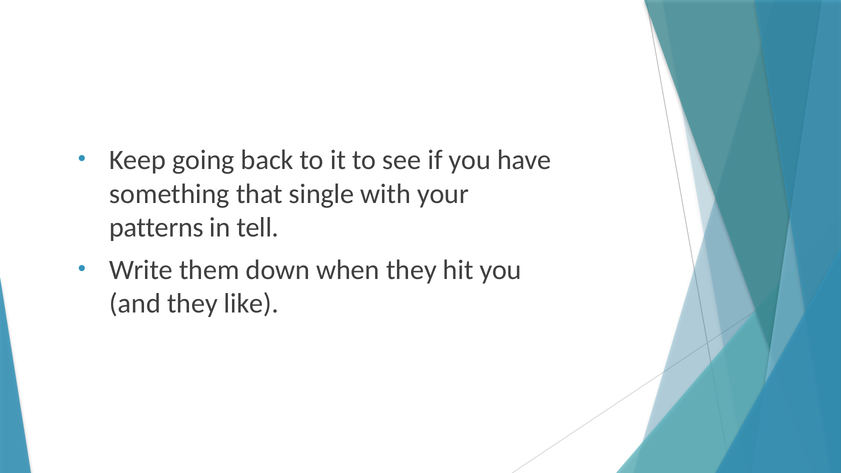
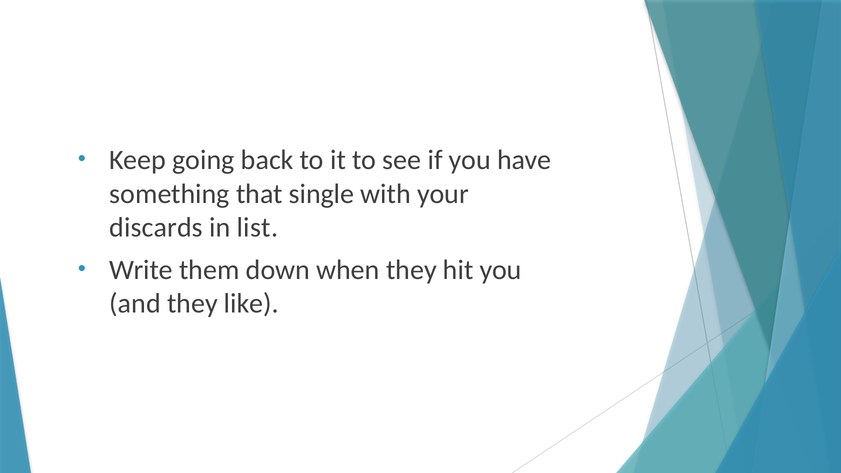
patterns: patterns -> discards
tell: tell -> list
